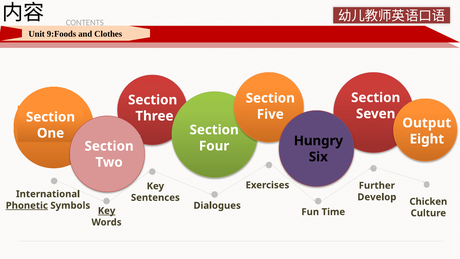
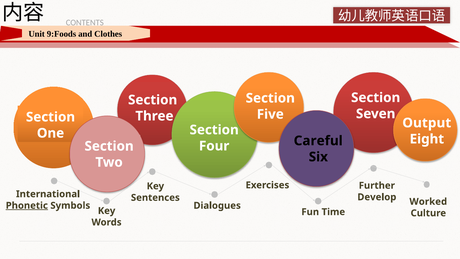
Hungry: Hungry -> Careful
Chicken: Chicken -> Worked
Key at (107, 211) underline: present -> none
